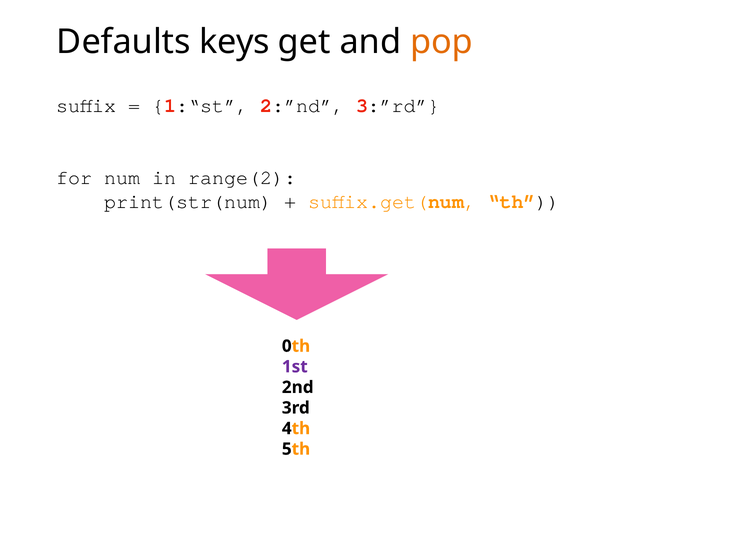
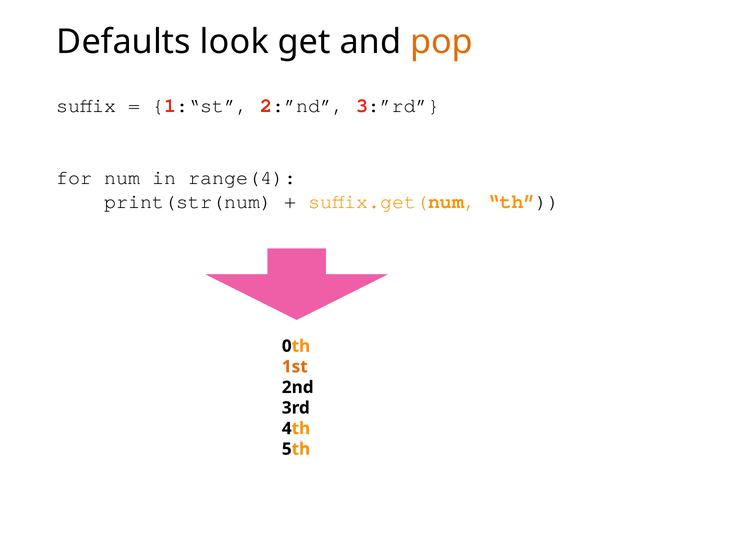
keys: keys -> look
range(2: range(2 -> range(4
1st colour: purple -> orange
